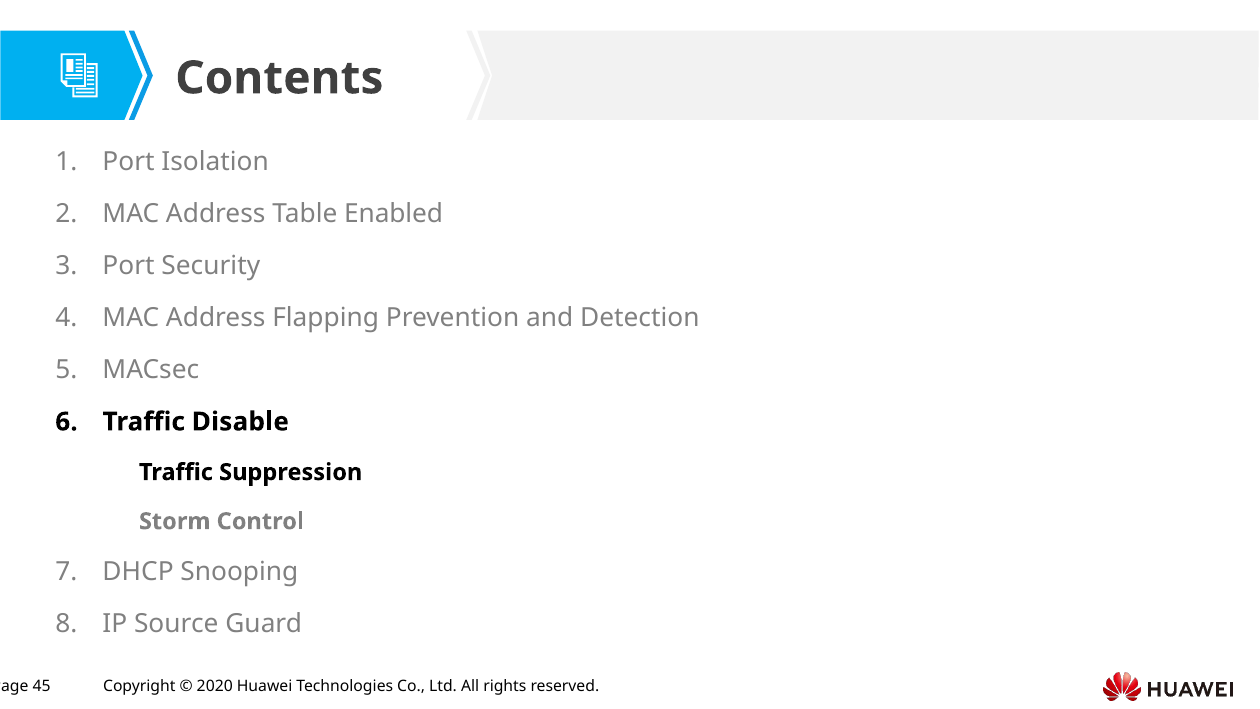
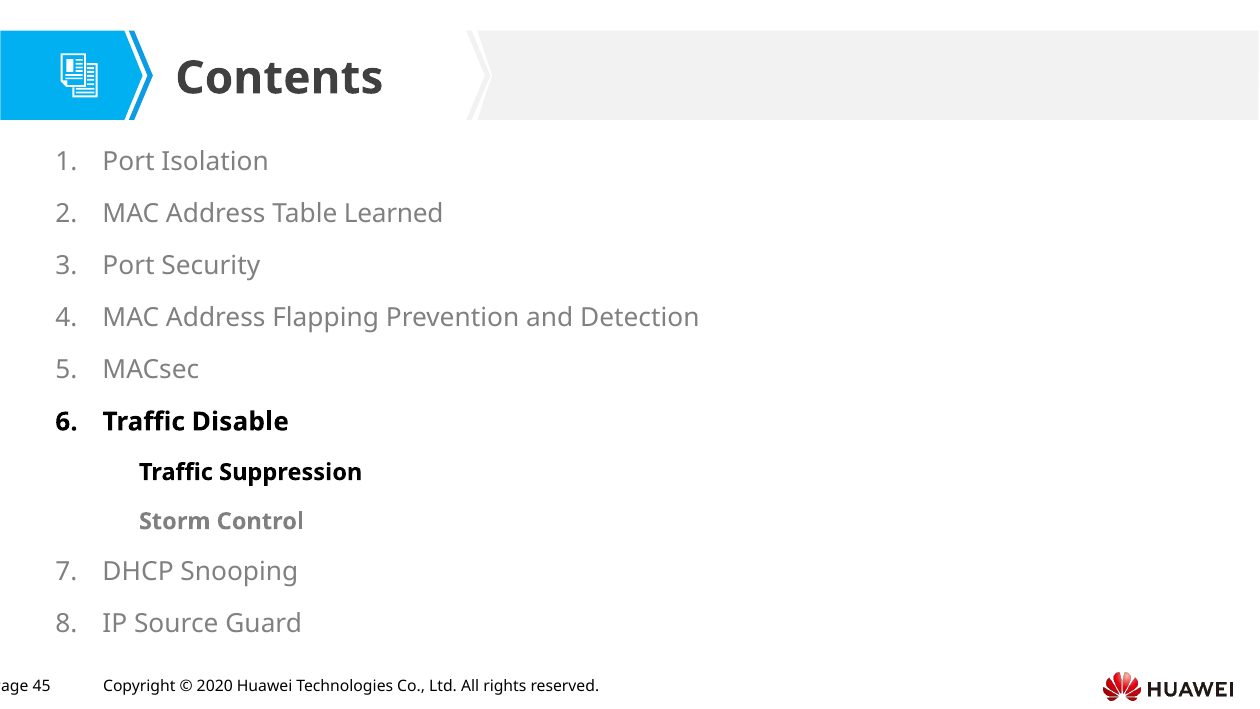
Enabled: Enabled -> Learned
